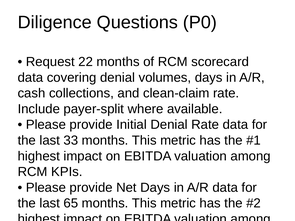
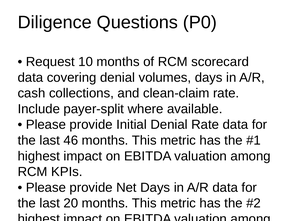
22: 22 -> 10
33: 33 -> 46
65: 65 -> 20
